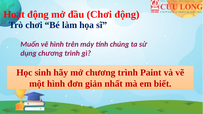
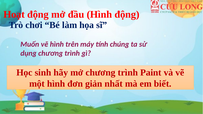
đầu Chơi: Chơi -> Hình
